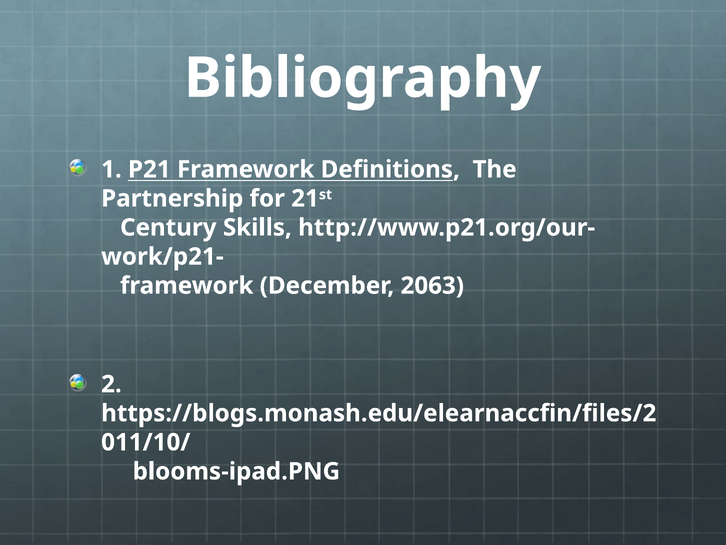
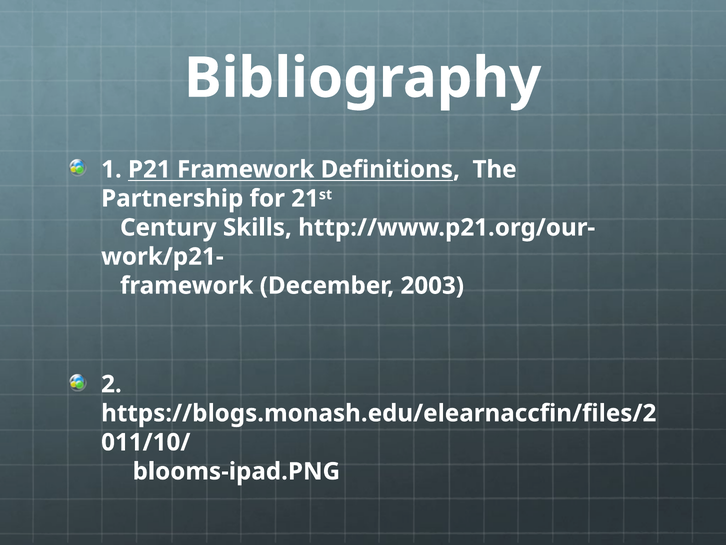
2063: 2063 -> 2003
